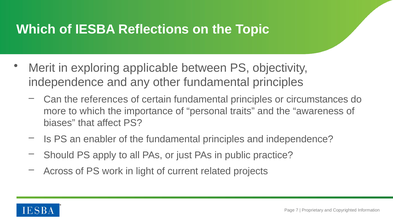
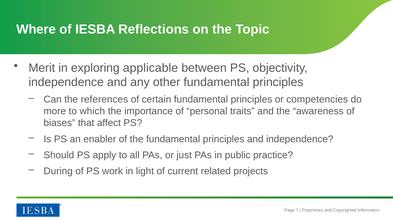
Which at (36, 29): Which -> Where
circumstances: circumstances -> competencies
Across: Across -> During
